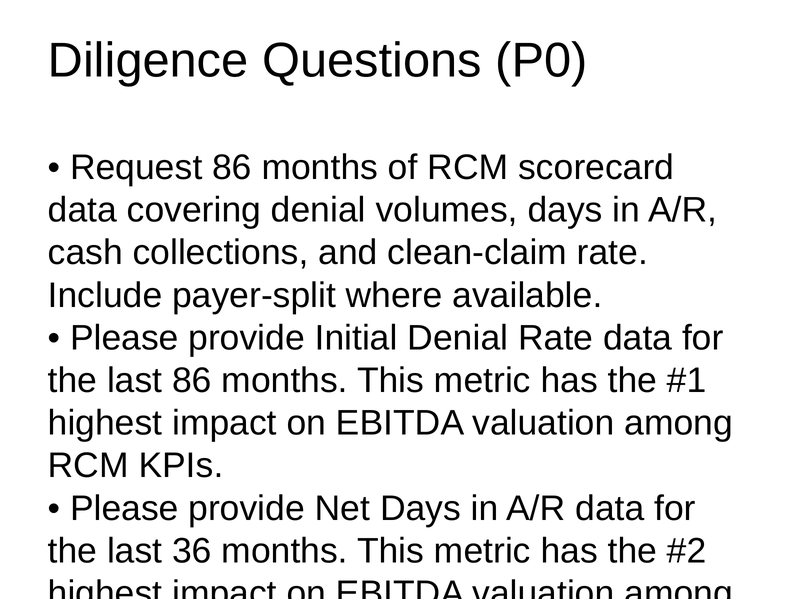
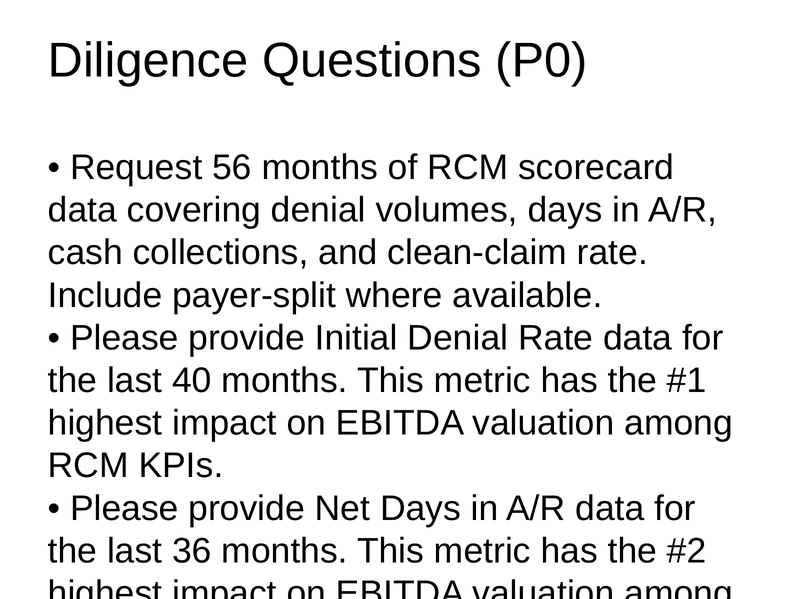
Request 86: 86 -> 56
last 86: 86 -> 40
